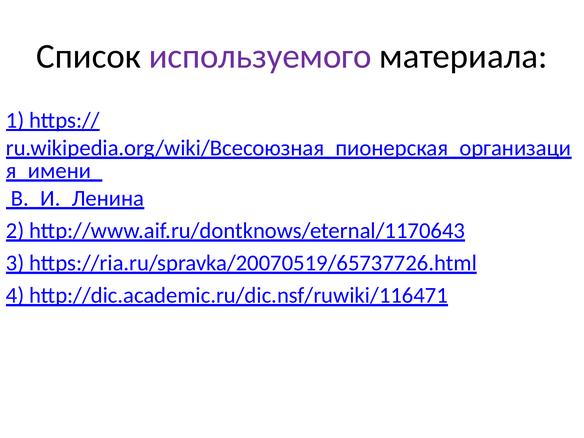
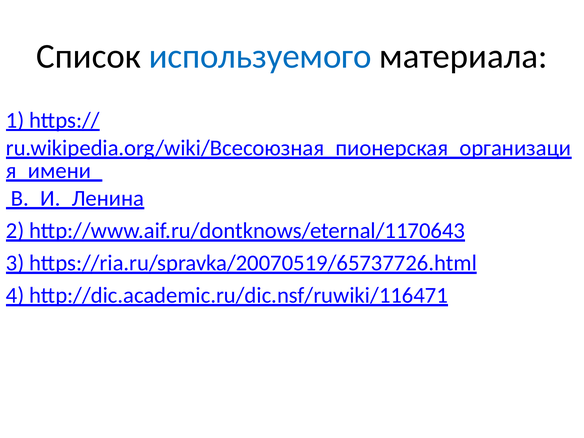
используемого colour: purple -> blue
